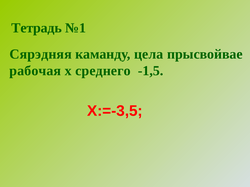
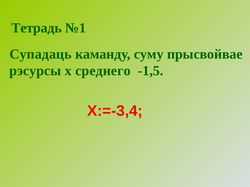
Сярэдняя: Сярэдняя -> Супадаць
цела: цела -> суму
рабочая: рабочая -> рэсурсы
Х:=-3,5: Х:=-3,5 -> Х:=-3,4
